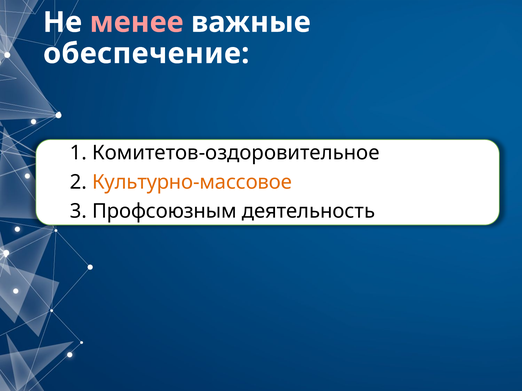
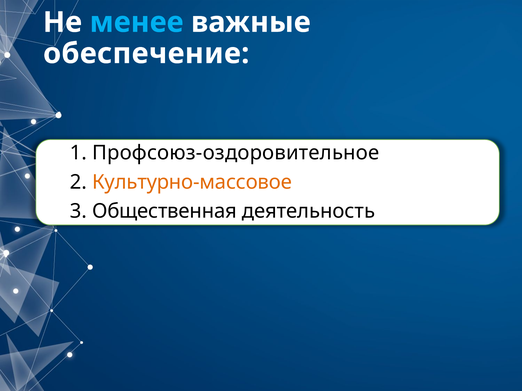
менее colour: pink -> light blue
Комитетов-оздоровительное: Комитетов-оздоровительное -> Профсоюз-оздоровительное
Профсоюзным: Профсоюзным -> Общественная
